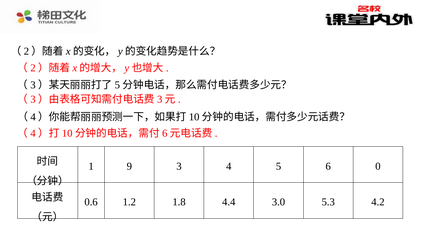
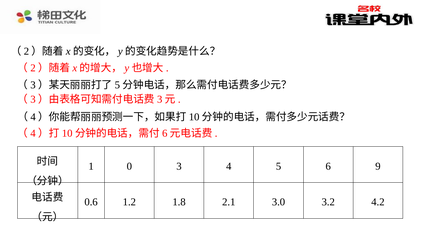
9: 9 -> 0
0: 0 -> 9
4.4: 4.4 -> 2.1
5.3: 5.3 -> 3.2
